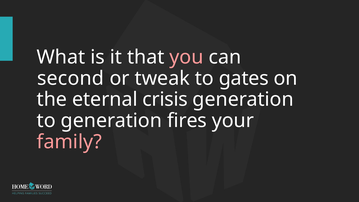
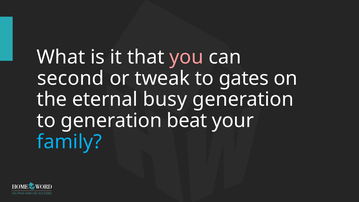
crisis: crisis -> busy
fires: fires -> beat
family colour: pink -> light blue
